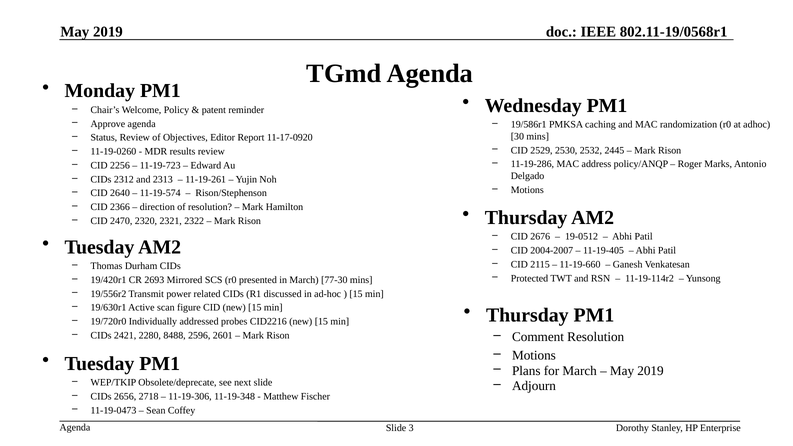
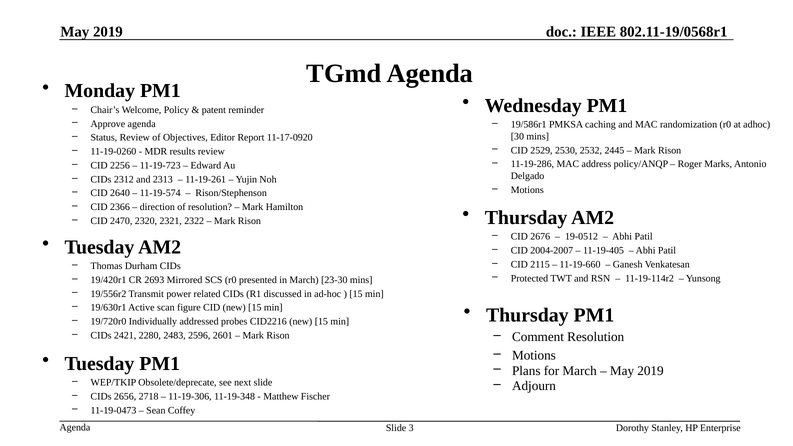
77-30: 77-30 -> 23-30
8488: 8488 -> 2483
